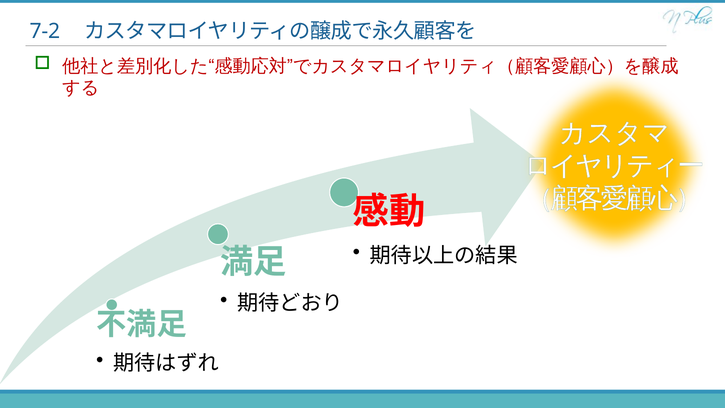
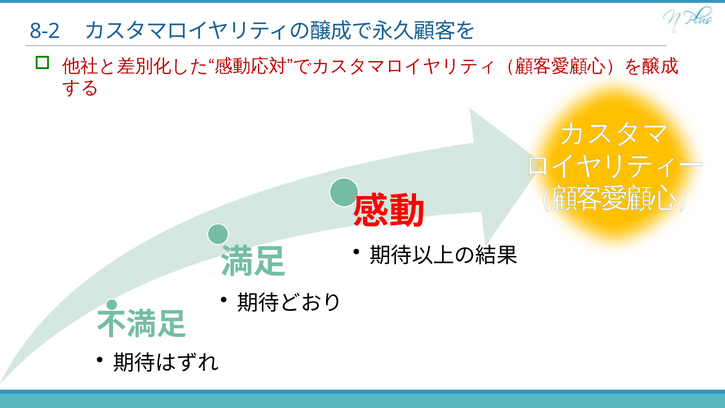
7-2: 7-2 -> 8-2
